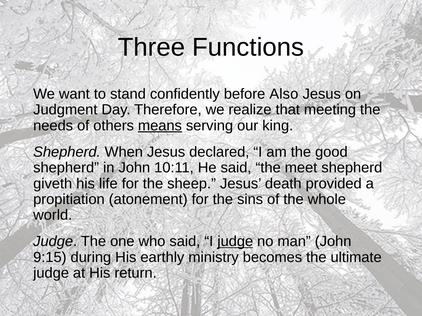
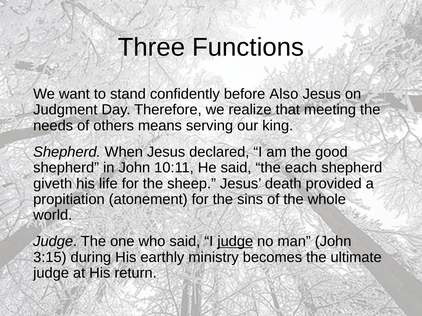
means underline: present -> none
meet: meet -> each
9:15: 9:15 -> 3:15
